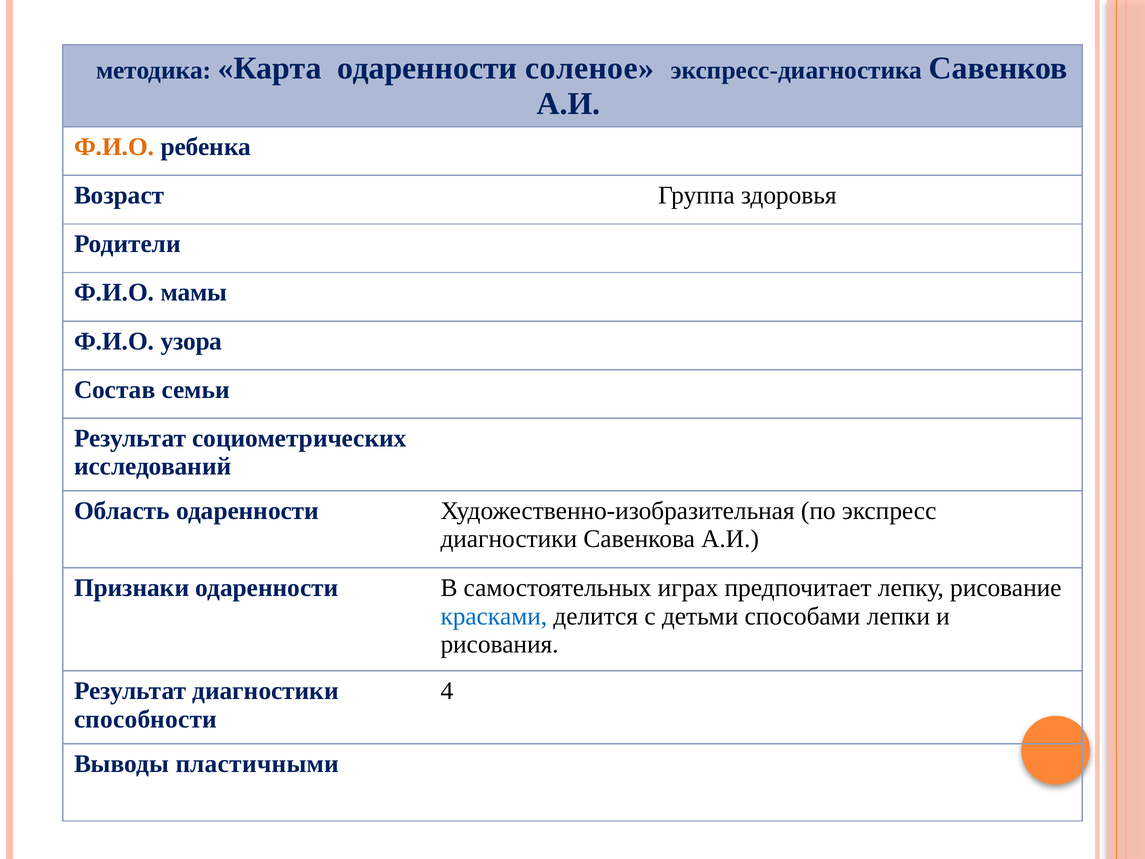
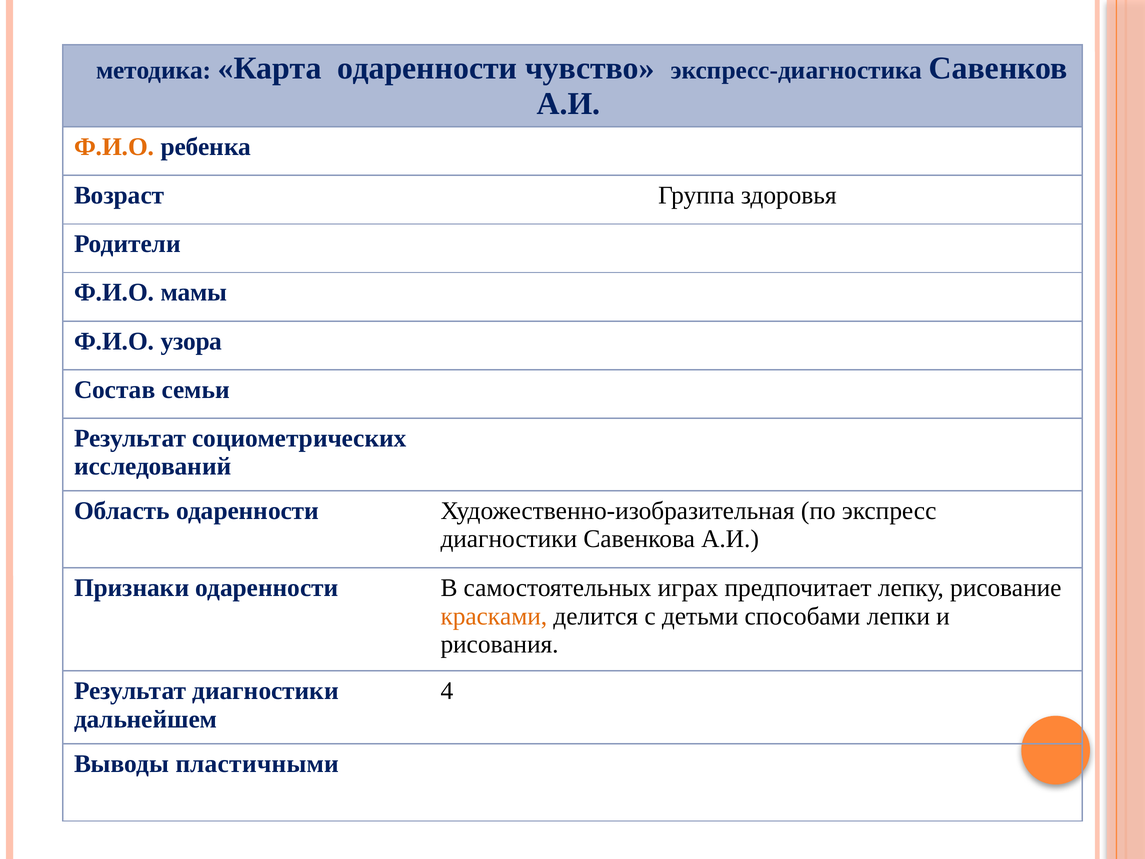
соленое: соленое -> чувство
красками colour: blue -> orange
способности: способности -> дальнейшем
